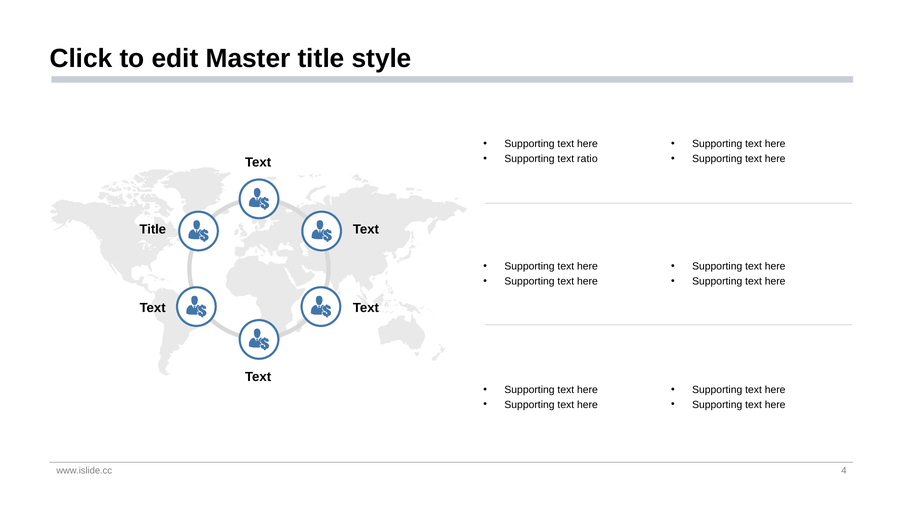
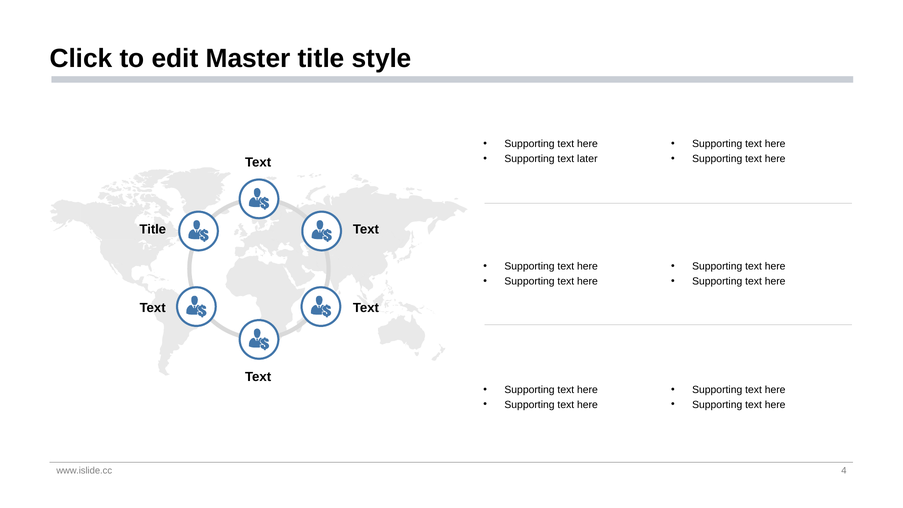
ratio: ratio -> later
